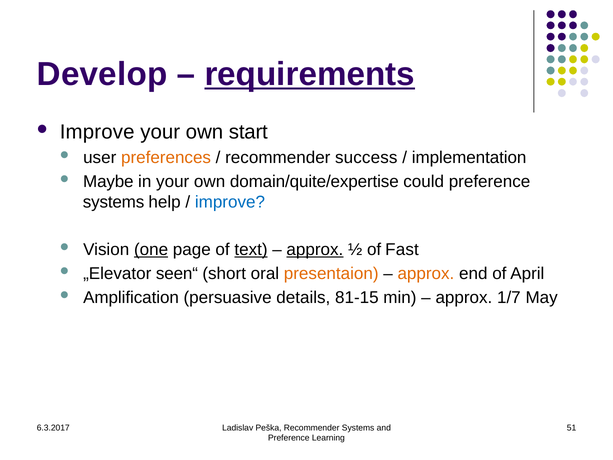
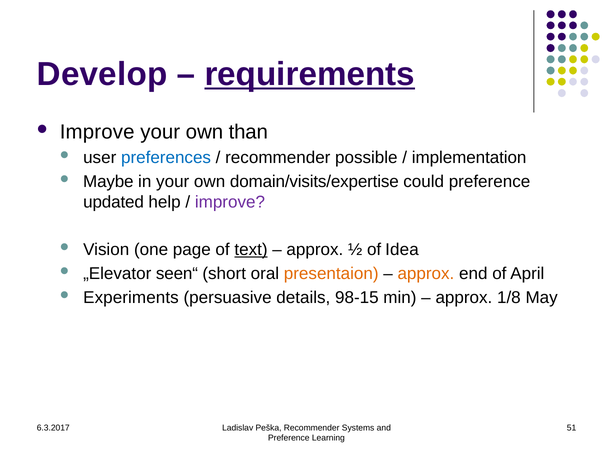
start: start -> than
preferences colour: orange -> blue
success: success -> possible
domain/quite/expertise: domain/quite/expertise -> domain/visits/expertise
systems at (114, 202): systems -> updated
improve at (230, 202) colour: blue -> purple
one underline: present -> none
approx at (315, 250) underline: present -> none
Fast: Fast -> Idea
Amplification: Amplification -> Experiments
81-15: 81-15 -> 98-15
1/7: 1/7 -> 1/8
